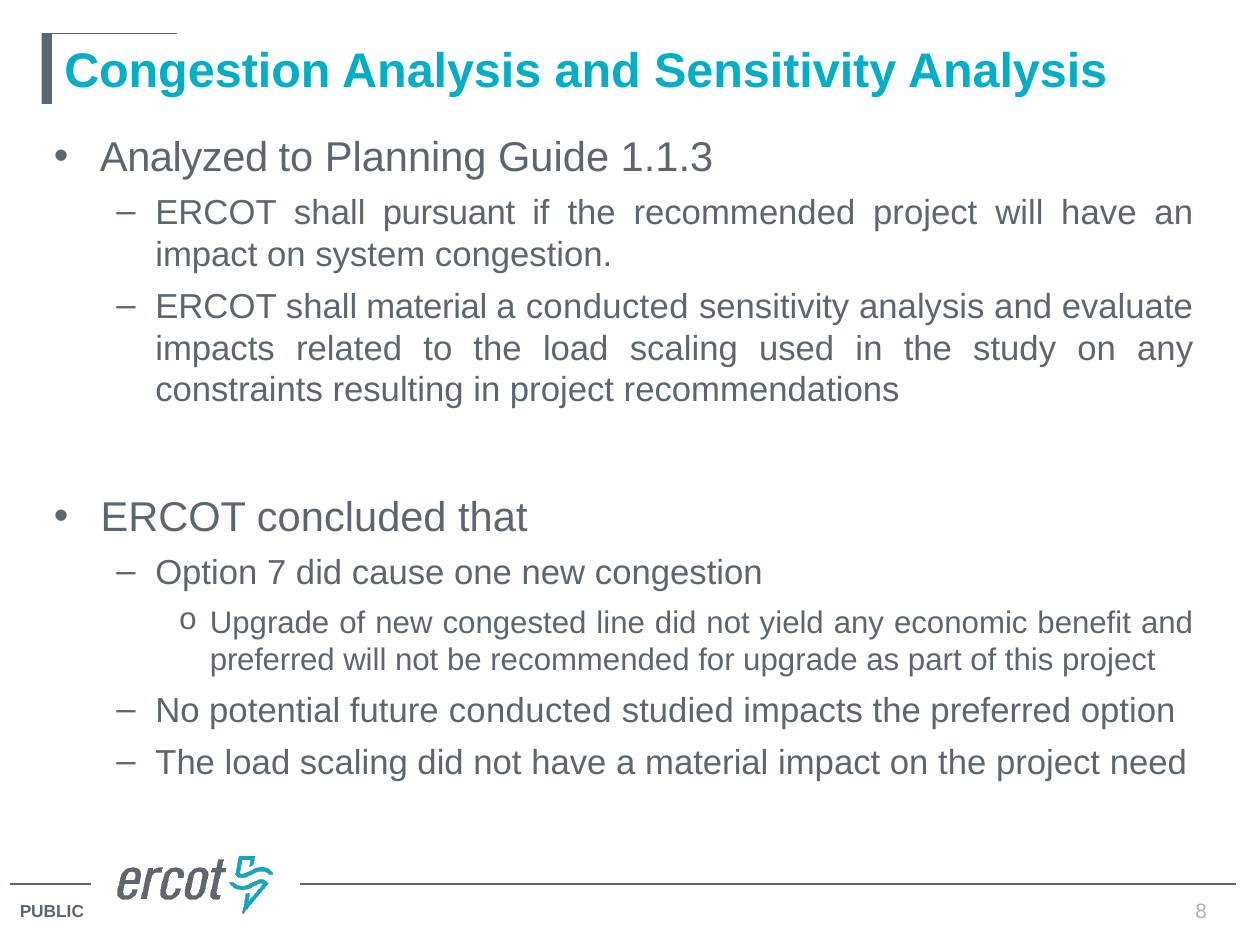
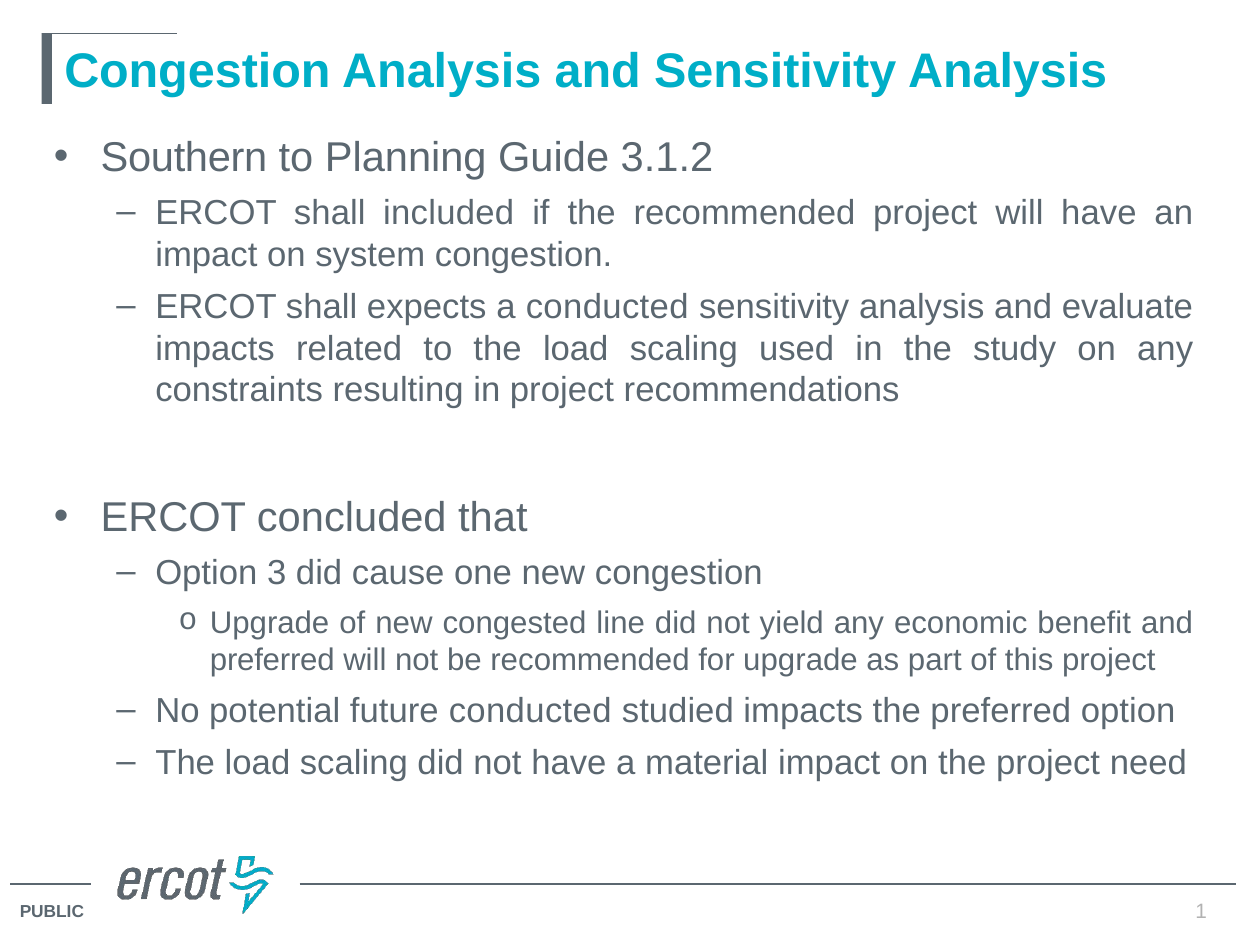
Analyzed: Analyzed -> Southern
1.1.3: 1.1.3 -> 3.1.2
pursuant: pursuant -> included
shall material: material -> expects
7: 7 -> 3
8: 8 -> 1
